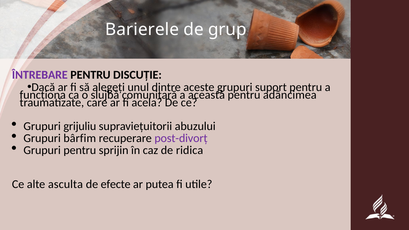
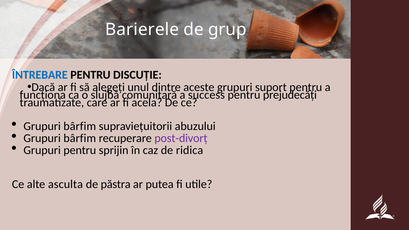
ÎNTREBARE colour: purple -> blue
această: această -> success
adâncimea: adâncimea -> prejudecăți
grijuliu at (80, 126): grijuliu -> bârfim
efecte: efecte -> păstra
